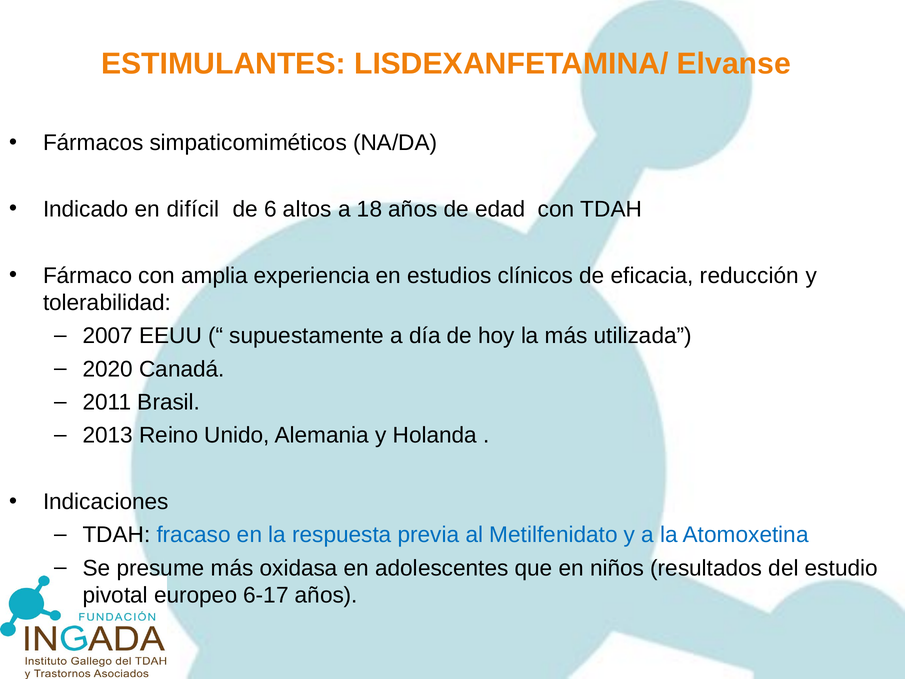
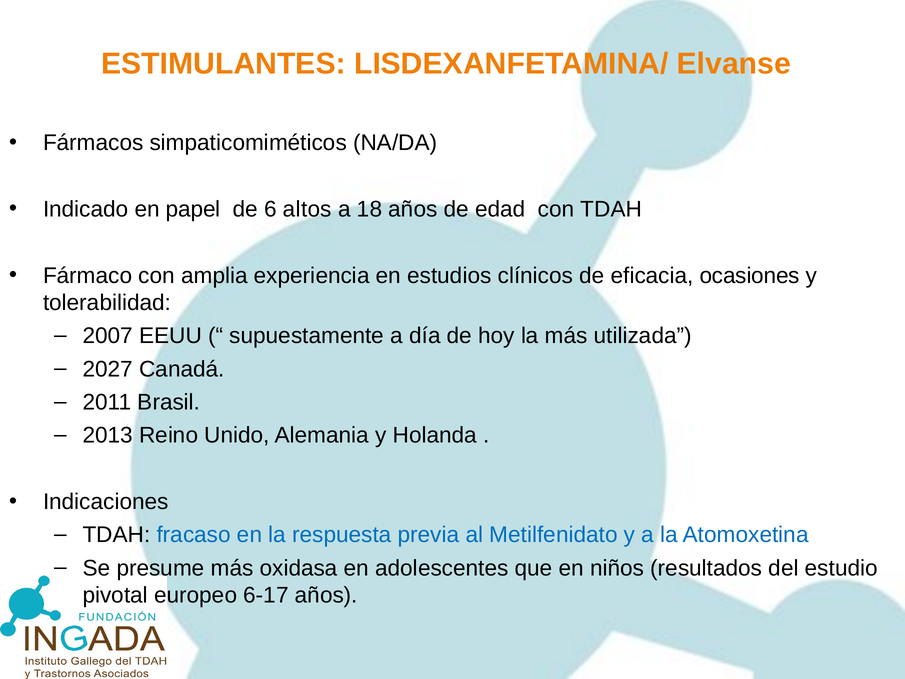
difícil: difícil -> papel
reducción: reducción -> ocasiones
2020: 2020 -> 2027
